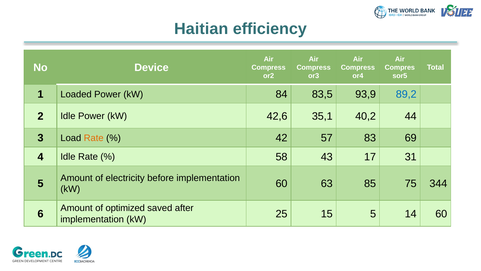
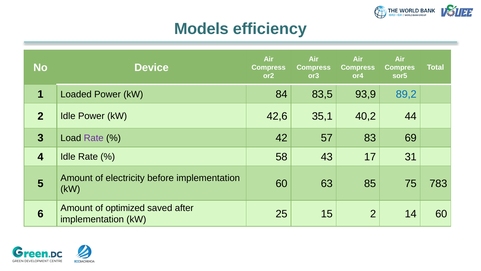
Haitian: Haitian -> Models
Rate at (94, 138) colour: orange -> purple
344: 344 -> 783
15 5: 5 -> 2
